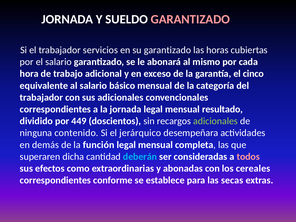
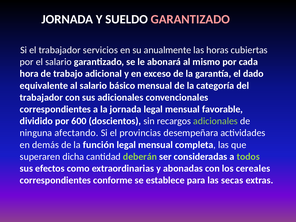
su garantizado: garantizado -> anualmente
cinco: cinco -> dado
resultado: resultado -> favorable
449: 449 -> 600
contenido: contenido -> afectando
jerárquico: jerárquico -> provincias
deberán colour: light blue -> light green
todos colour: pink -> light green
